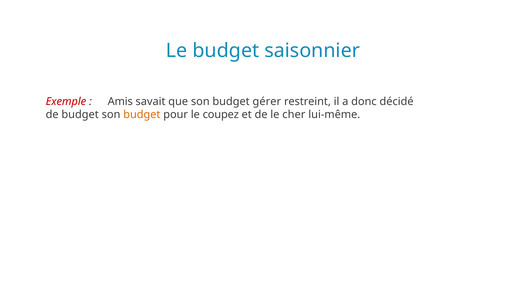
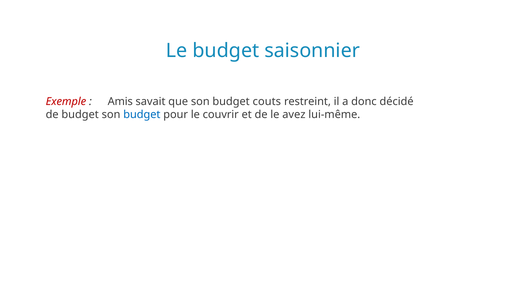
gérer: gérer -> couts
budget at (142, 115) colour: orange -> blue
coupez: coupez -> couvrir
cher: cher -> avez
